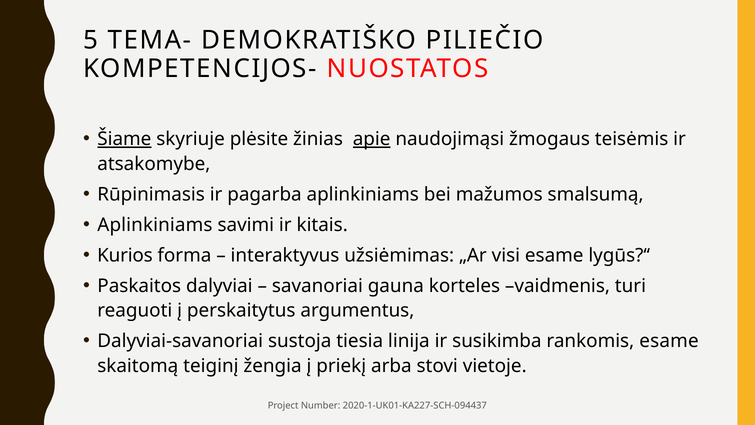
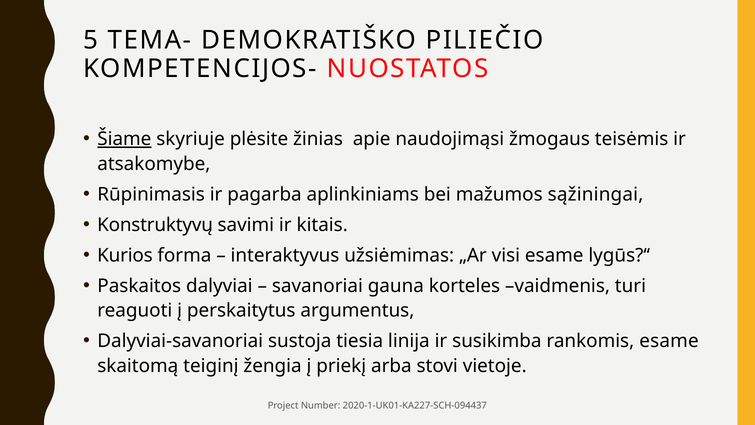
apie underline: present -> none
smalsumą: smalsumą -> sąžiningai
Aplinkiniams at (155, 225): Aplinkiniams -> Konstruktyvų
